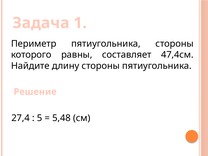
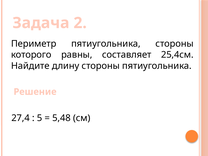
1: 1 -> 2
47,4см: 47,4см -> 25,4см
